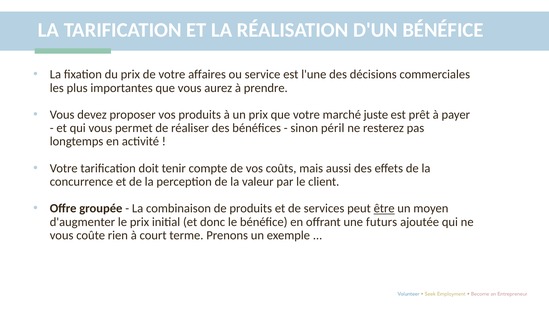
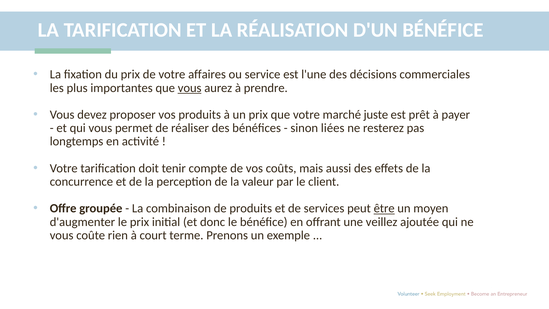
vous at (190, 88) underline: none -> present
péril: péril -> liées
futurs: futurs -> veillez
